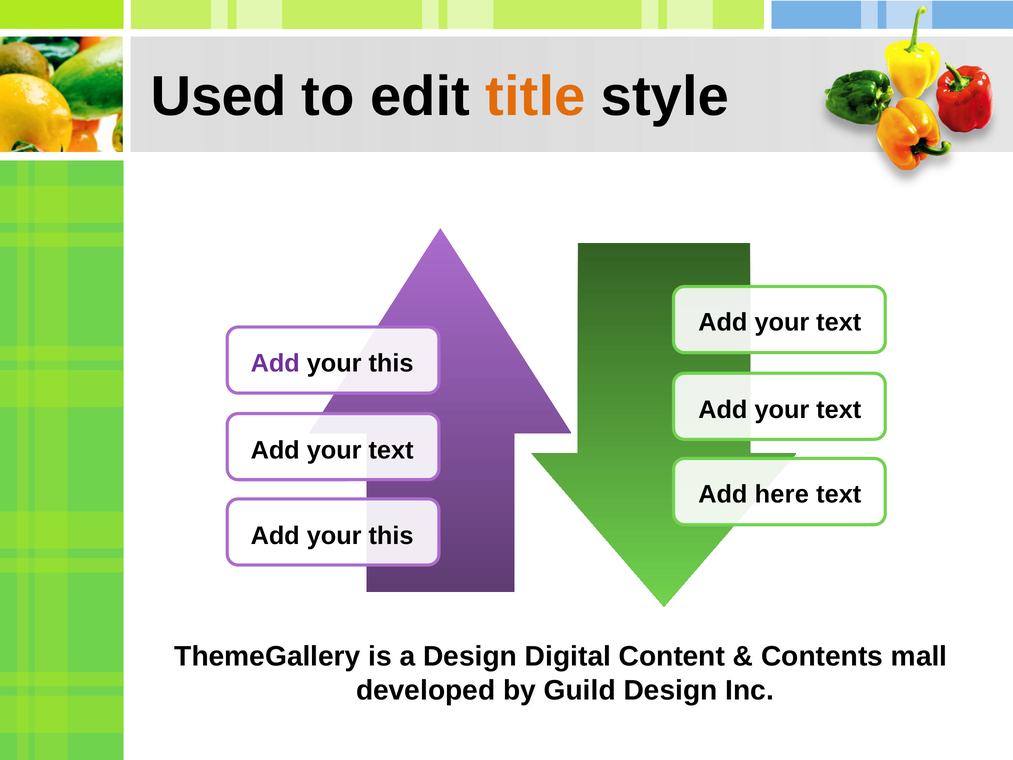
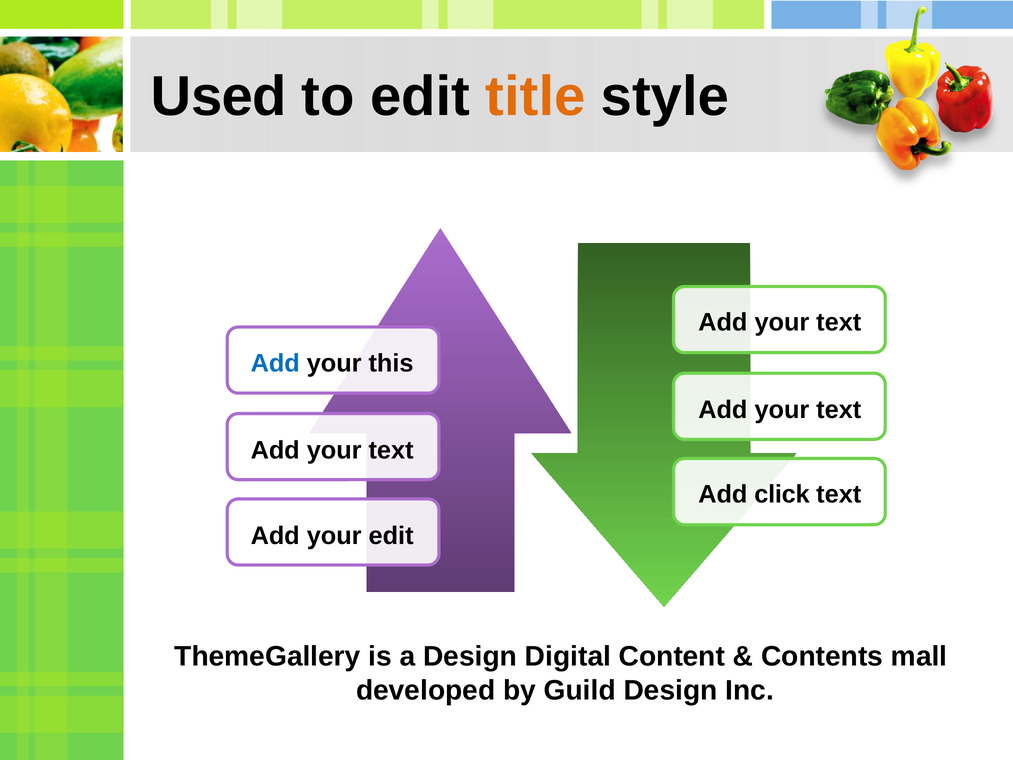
Add at (275, 363) colour: purple -> blue
here: here -> click
this at (391, 536): this -> edit
